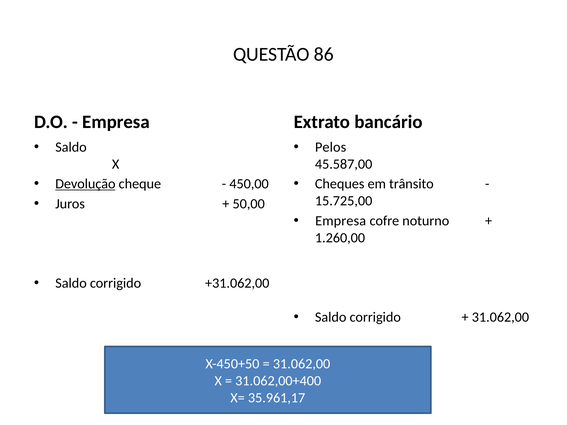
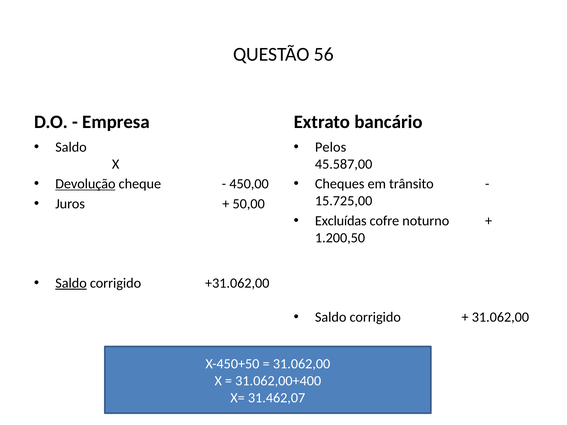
86: 86 -> 56
Empresa at (341, 221): Empresa -> Excluídas
1.260,00: 1.260,00 -> 1.200,50
Saldo at (71, 283) underline: none -> present
35.961,17: 35.961,17 -> 31.462,07
